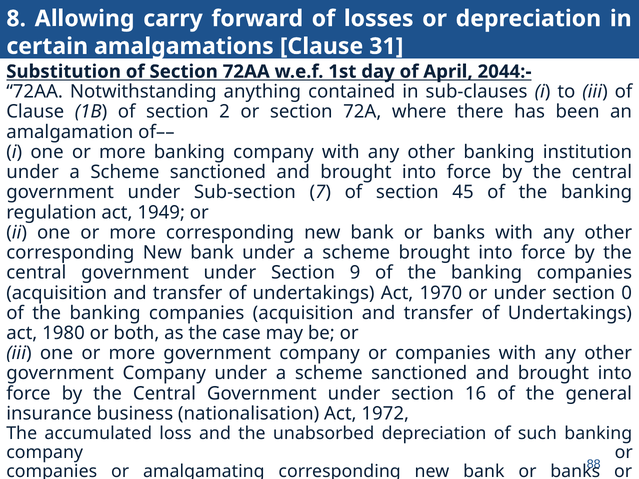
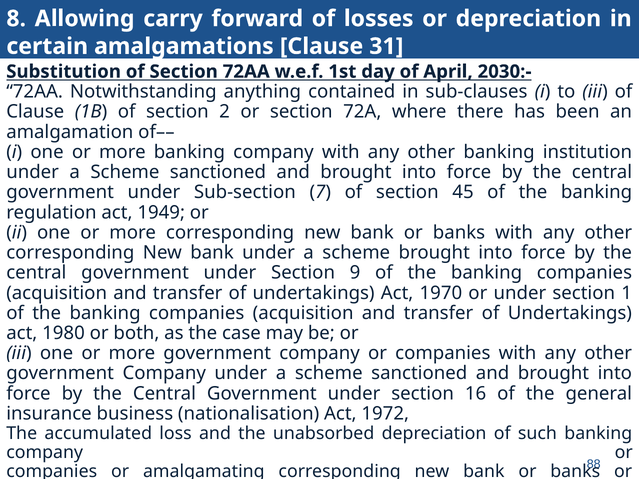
2044:-: 2044:- -> 2030:-
0: 0 -> 1
